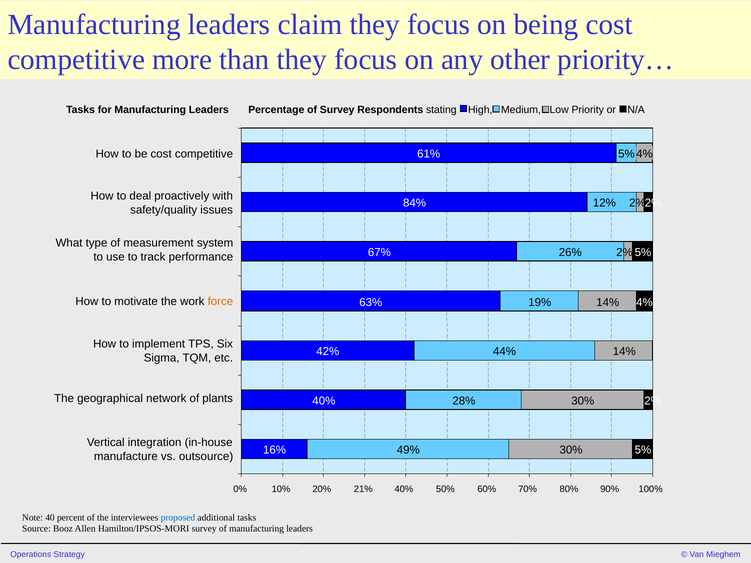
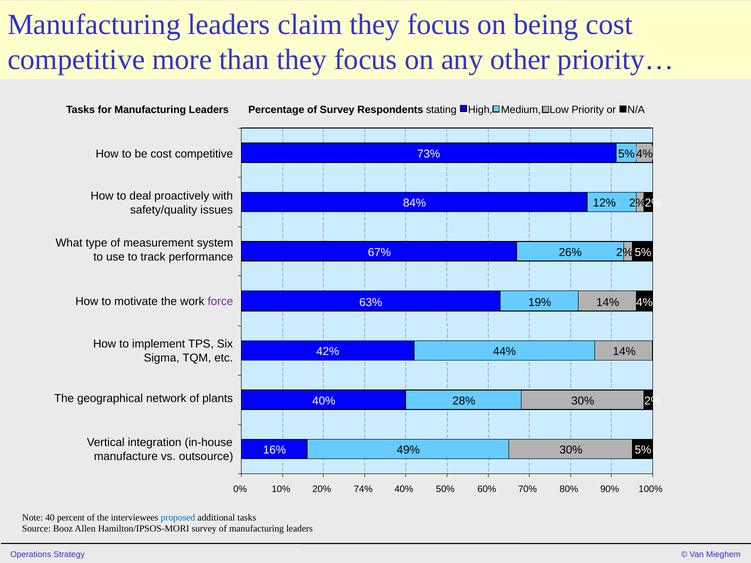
61%: 61% -> 73%
force colour: orange -> purple
21%: 21% -> 74%
